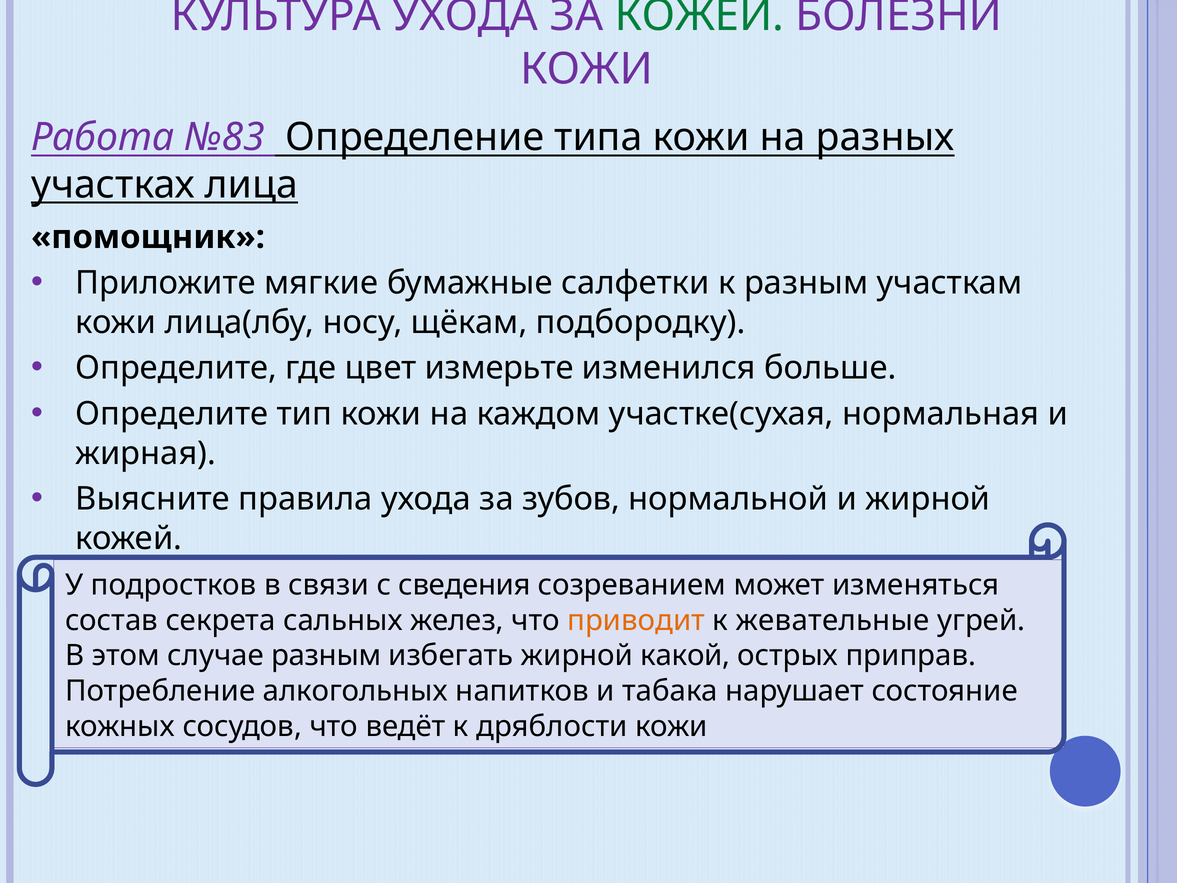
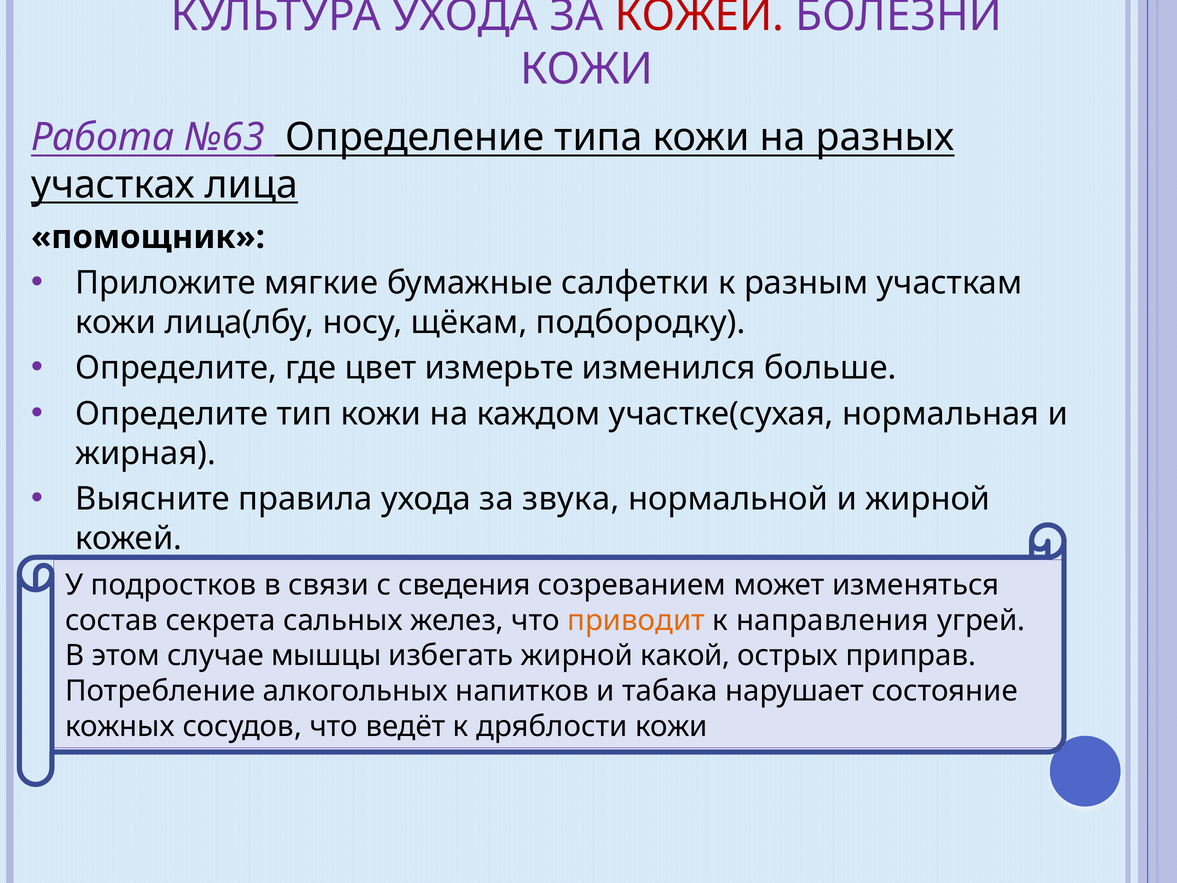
КОЖЕЙ at (699, 16) colour: green -> red
№83: №83 -> №63
зубов: зубов -> звука
жевательные: жевательные -> направления
случае разным: разным -> мышцы
